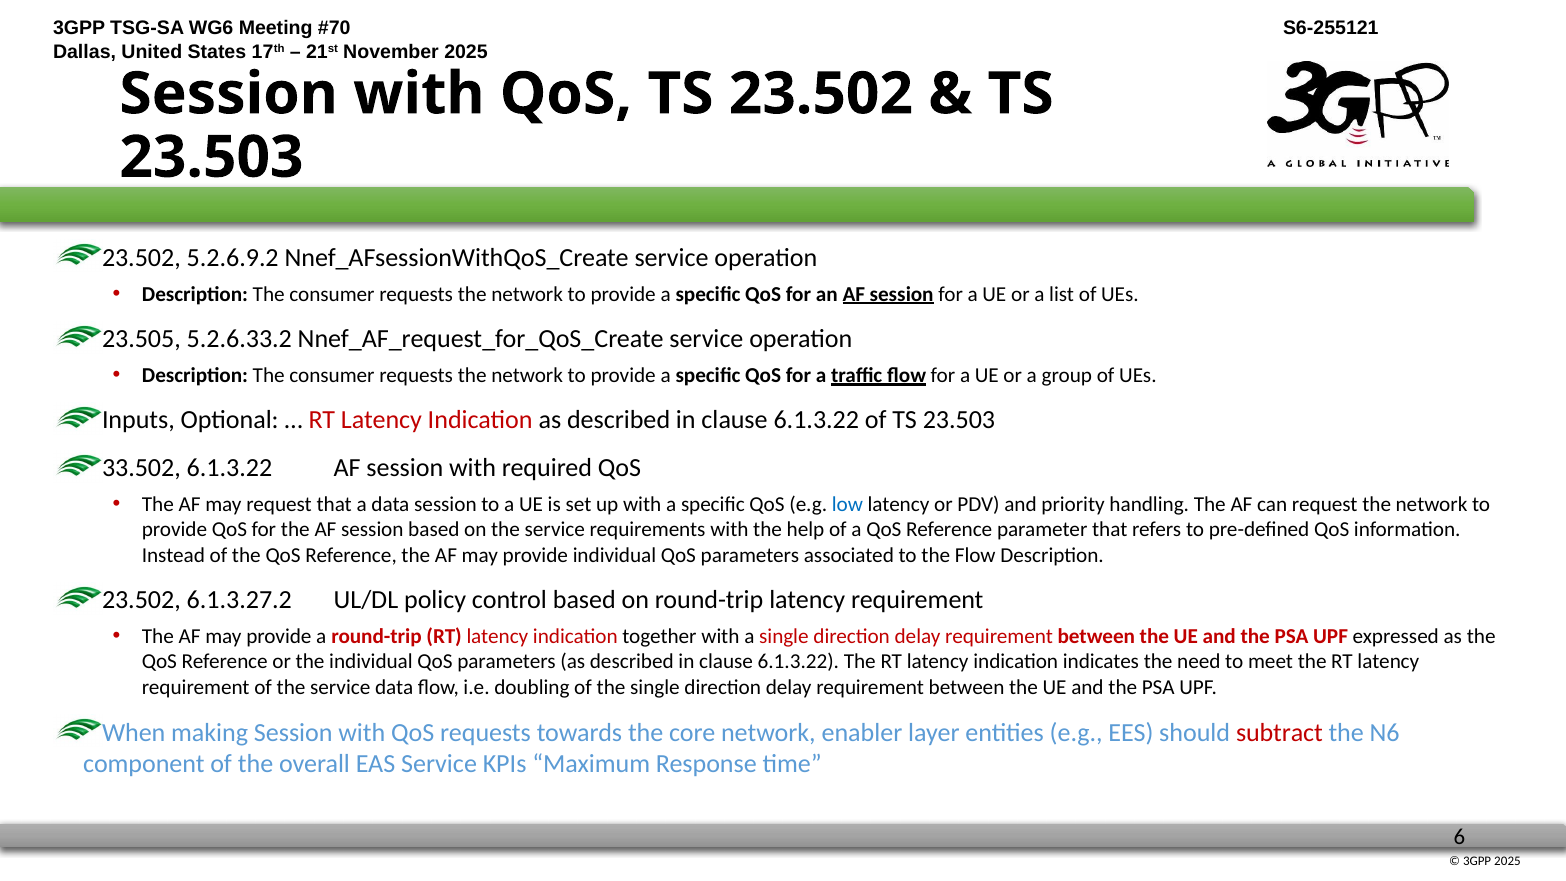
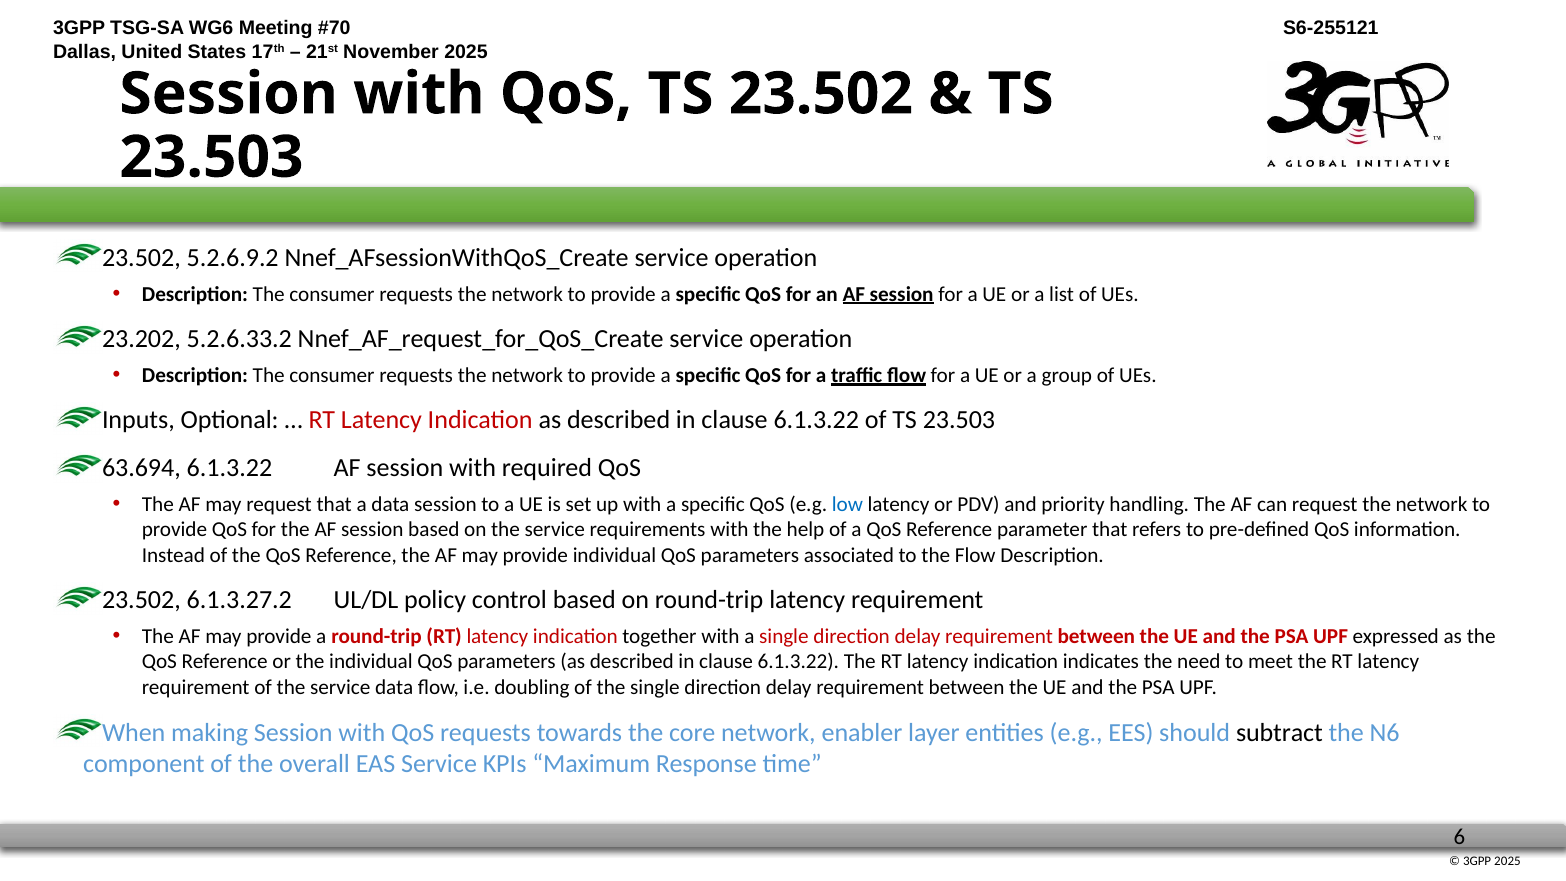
23.505: 23.505 -> 23.202
33.502: 33.502 -> 63.694
subtract colour: red -> black
